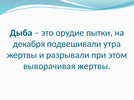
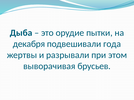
утра: утра -> года
выворачивая жертвы: жертвы -> брусьев
